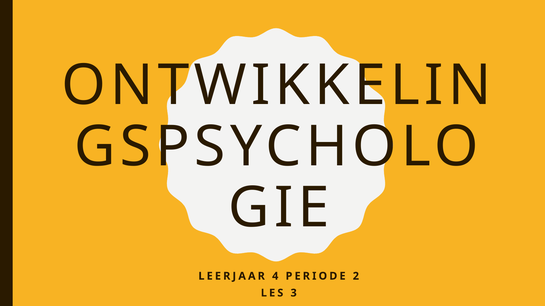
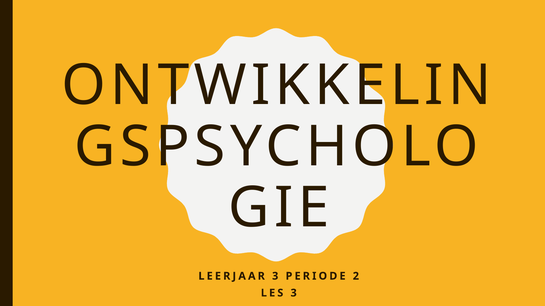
LEERJAAR 4: 4 -> 3
